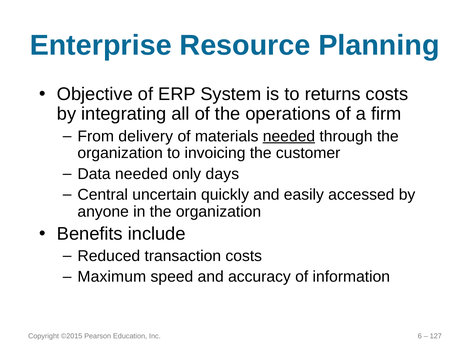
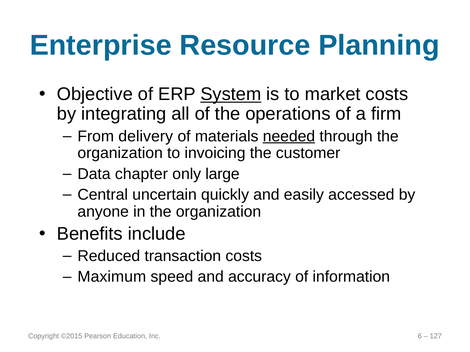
System underline: none -> present
returns: returns -> market
Data needed: needed -> chapter
days: days -> large
